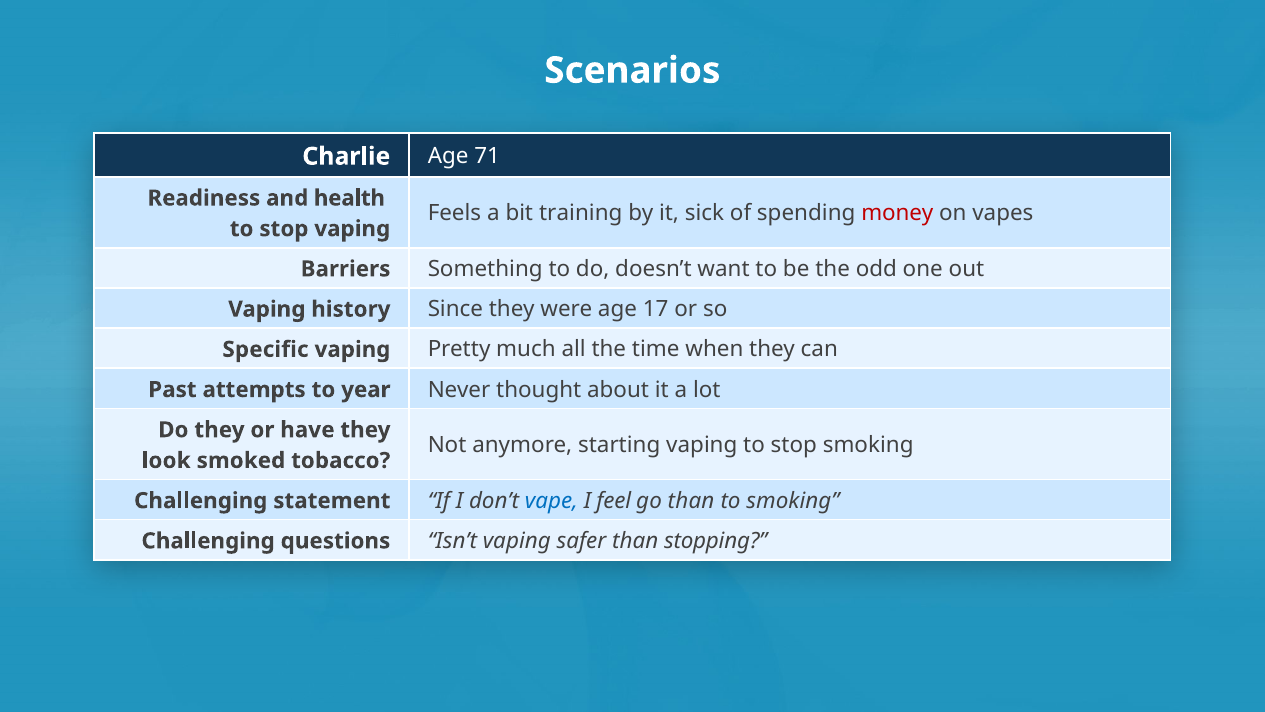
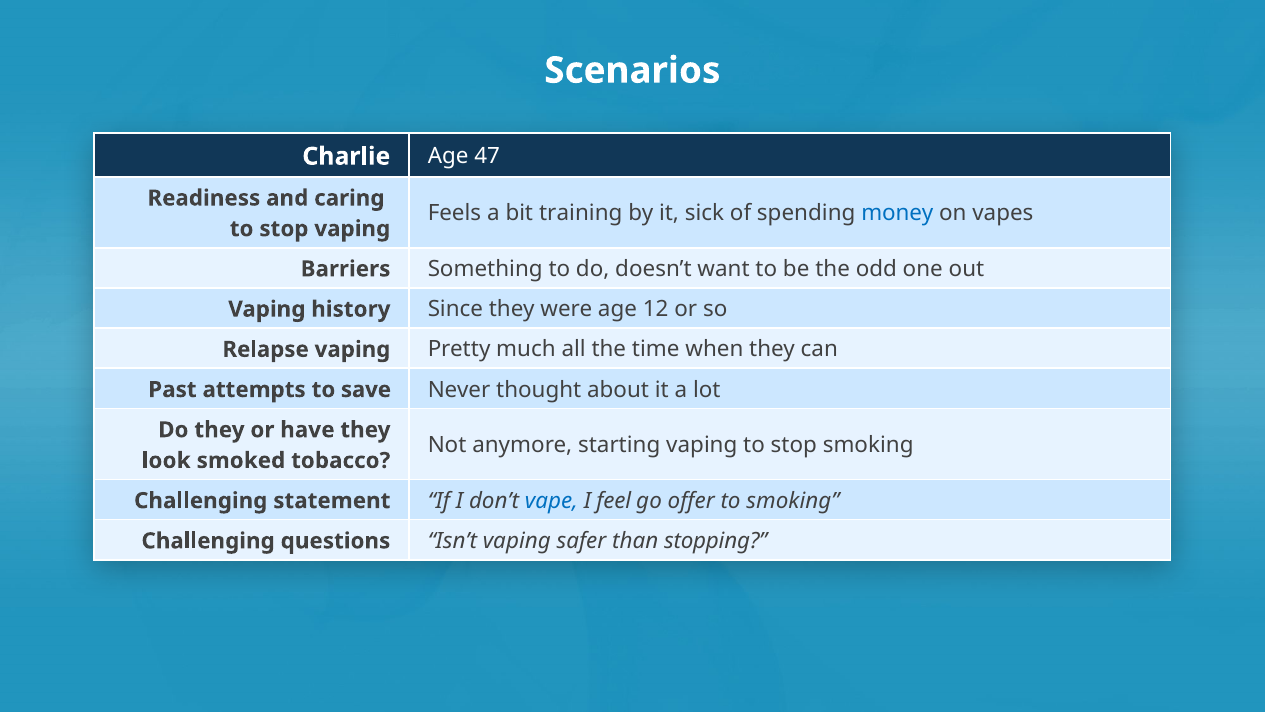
71: 71 -> 47
health: health -> caring
money colour: red -> blue
17: 17 -> 12
Specific: Specific -> Relapse
year: year -> save
go than: than -> offer
